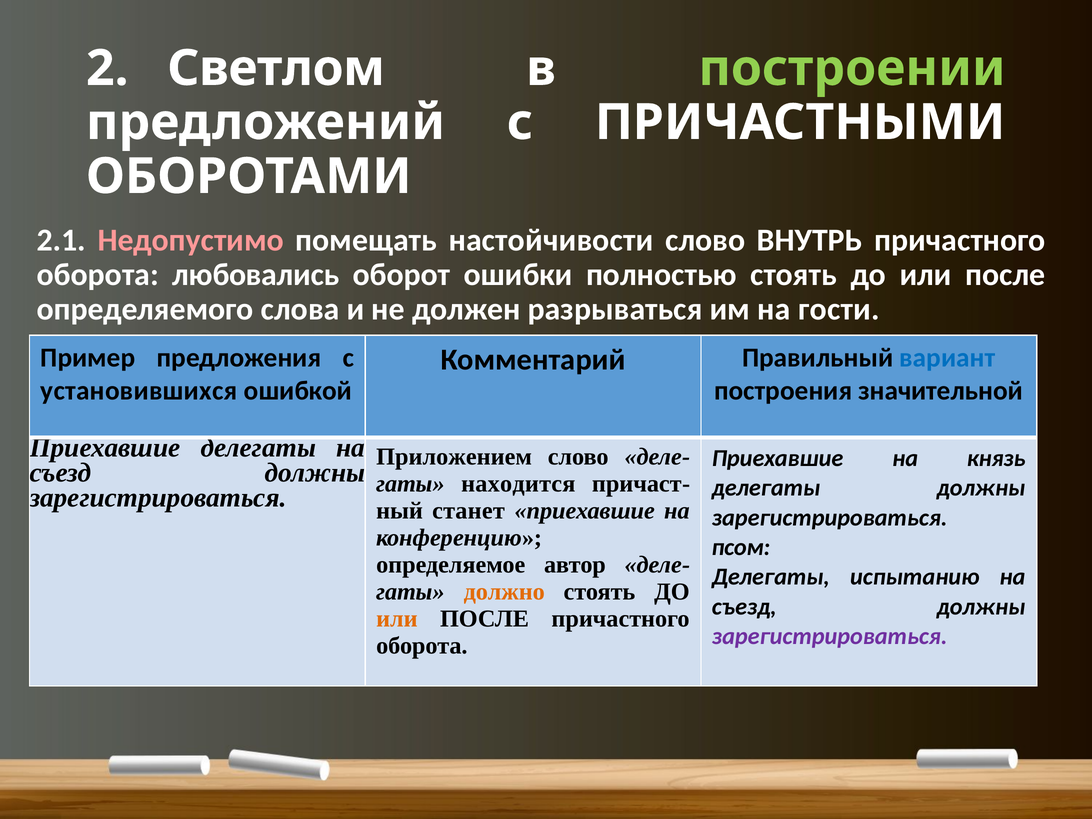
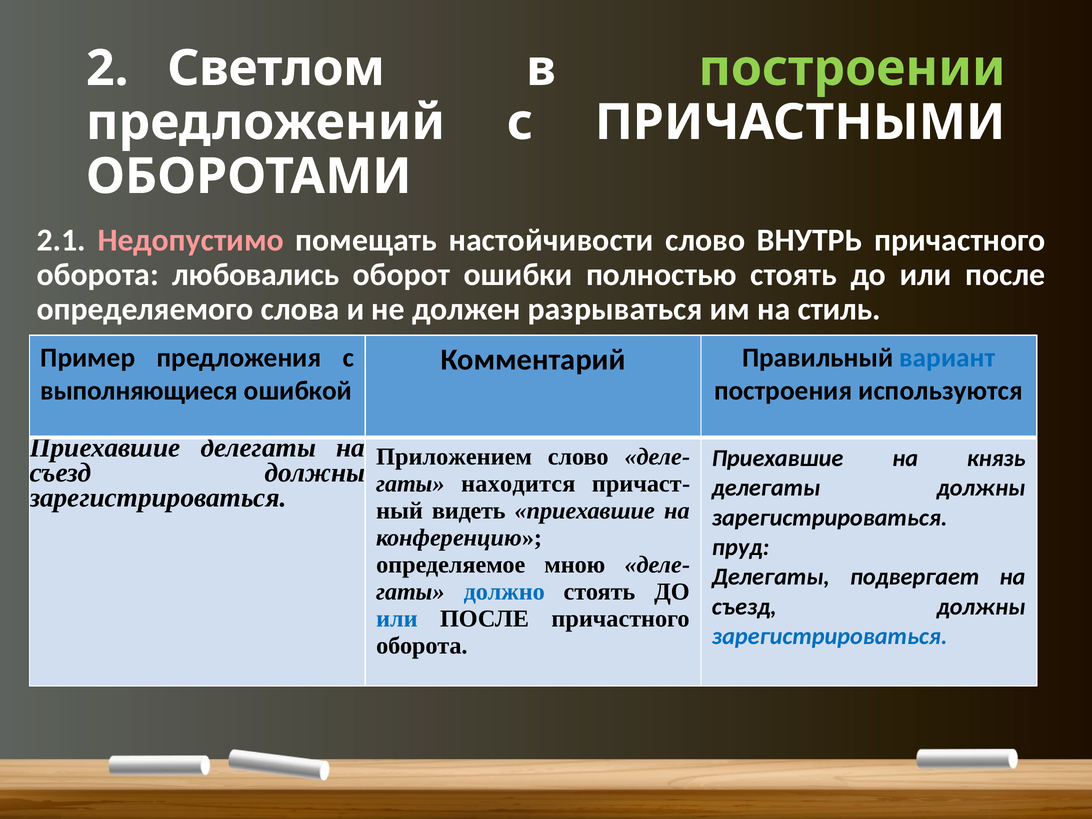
гости: гости -> стиль
установившихся: установившихся -> выполняющиеся
значительной: значительной -> используются
станет: станет -> видеть
псом: псом -> пруд
автор: автор -> мною
испытанию: испытанию -> подвергает
должно colour: orange -> blue
или at (397, 619) colour: orange -> blue
зарегистрироваться at (830, 636) colour: purple -> blue
